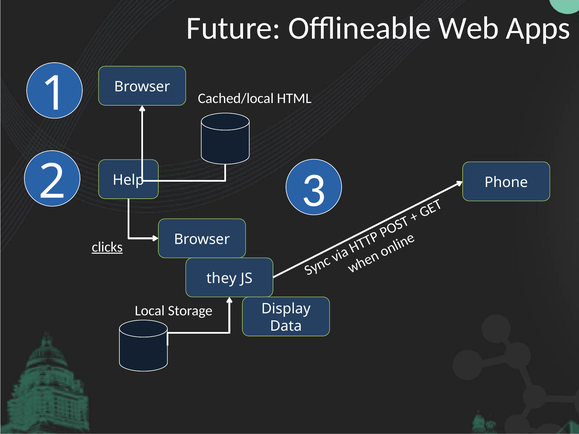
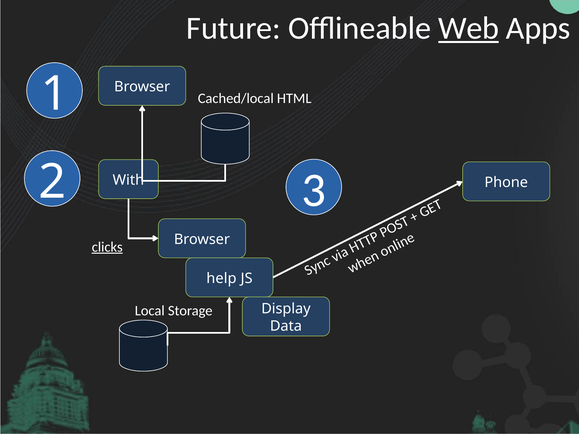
Web underline: none -> present
Help: Help -> With
they: they -> help
